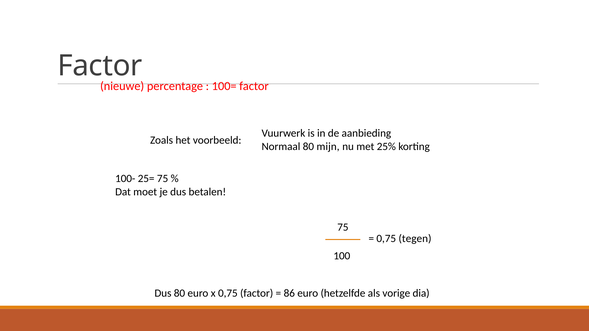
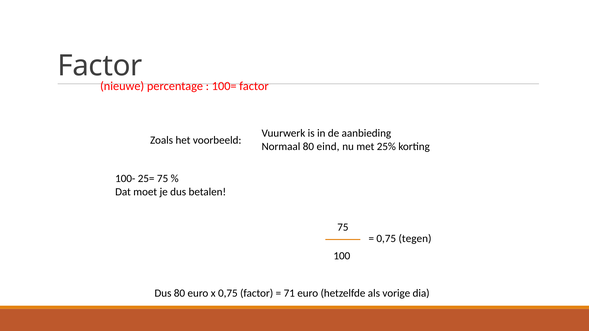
mijn: mijn -> eind
86: 86 -> 71
